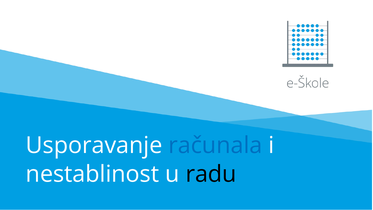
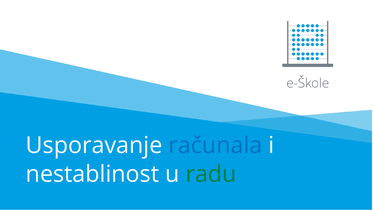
radu colour: black -> green
